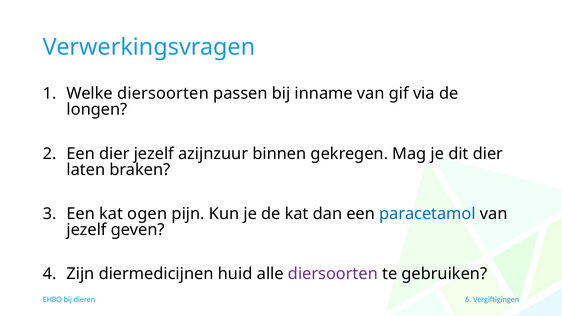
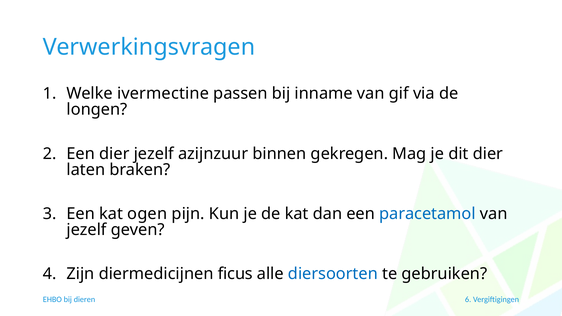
Welke diersoorten: diersoorten -> ivermectine
huid: huid -> ficus
diersoorten at (333, 274) colour: purple -> blue
